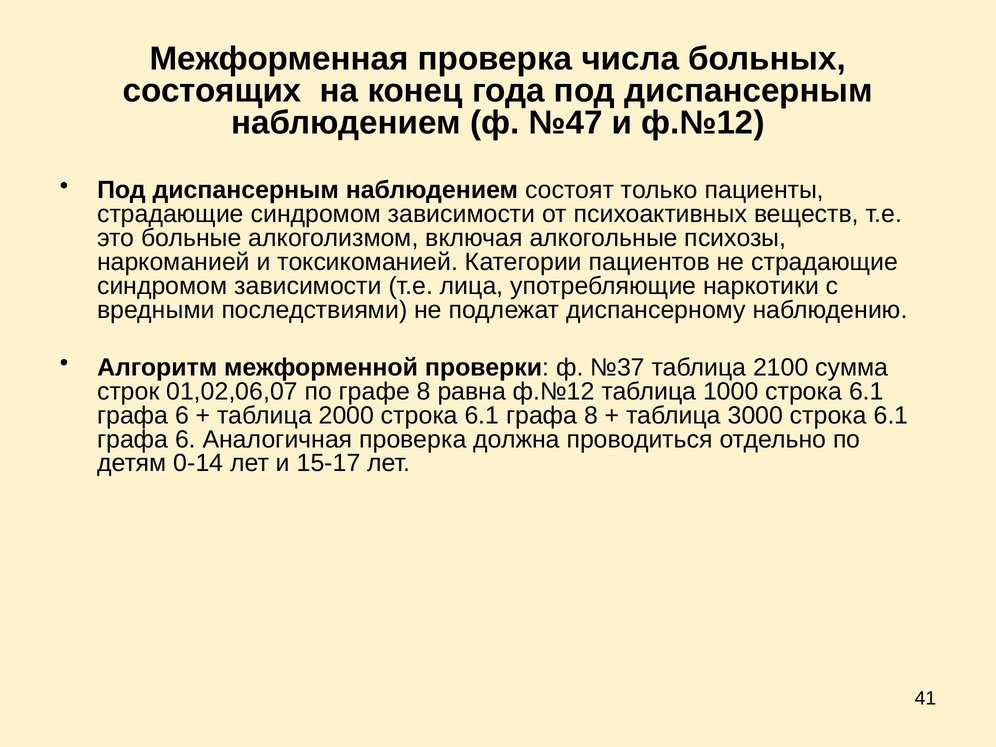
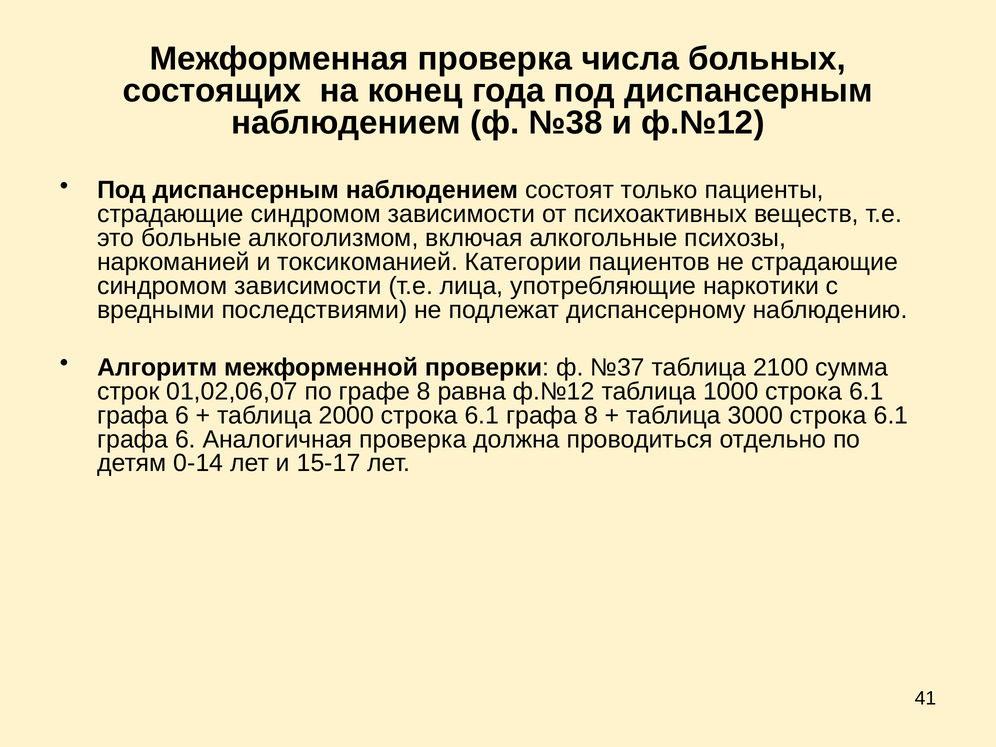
№47: №47 -> №38
